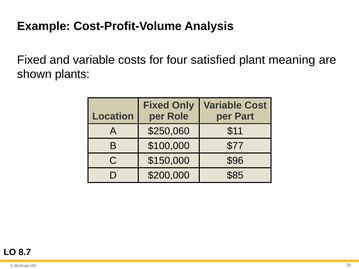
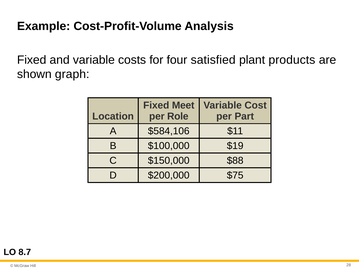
meaning: meaning -> products
plants: plants -> graph
Only: Only -> Meet
$250,060: $250,060 -> $584,106
$77: $77 -> $19
$96: $96 -> $88
$85: $85 -> $75
